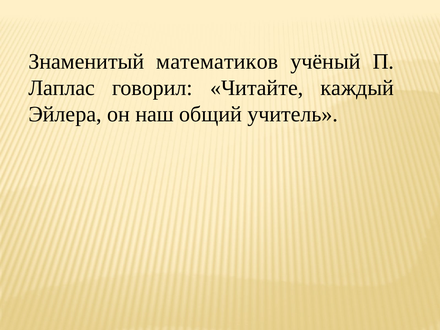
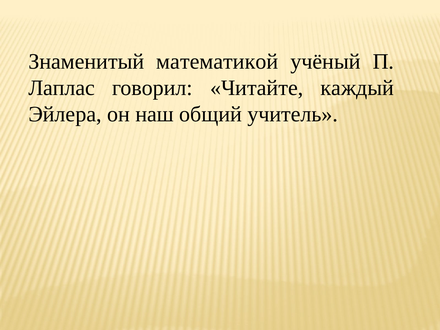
математиков: математиков -> математикой
